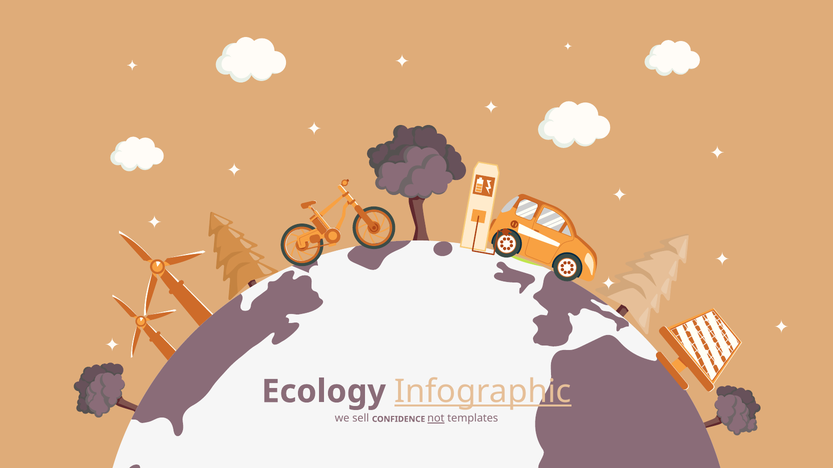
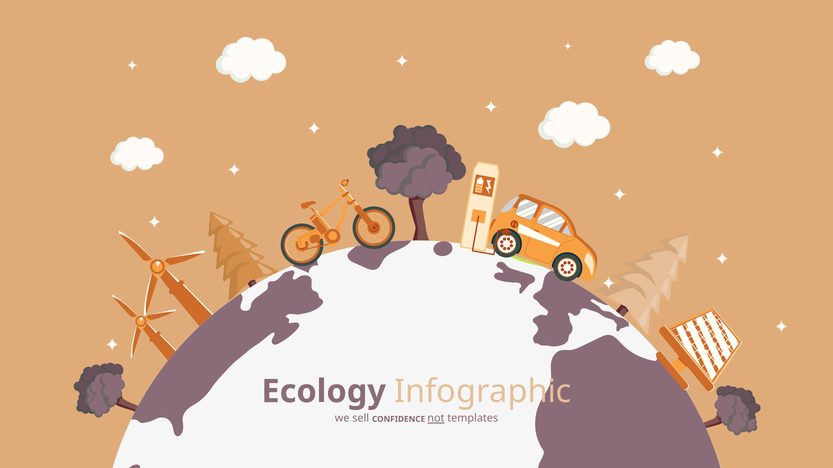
Infographic underline: present -> none
